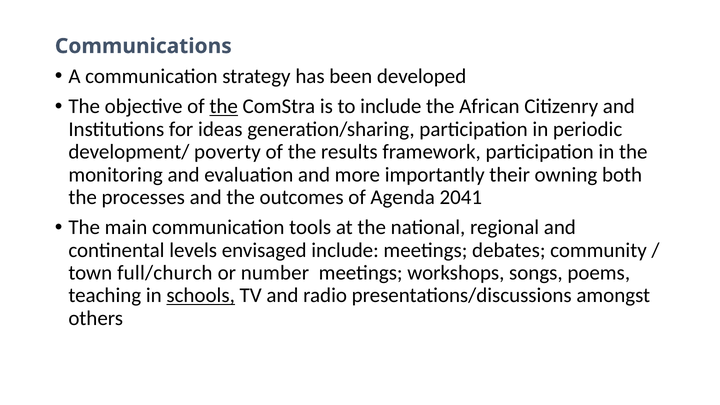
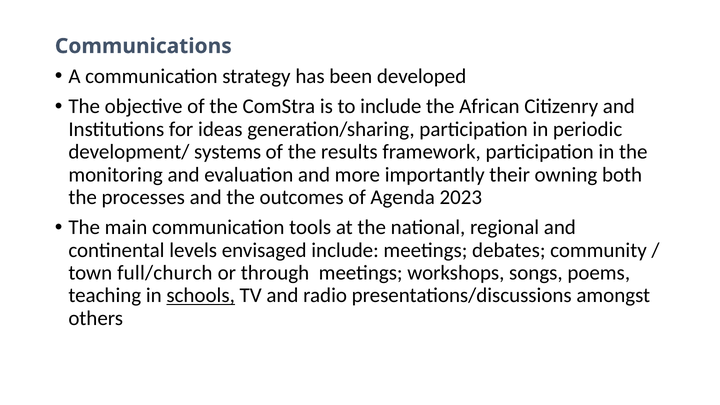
the at (224, 107) underline: present -> none
poverty: poverty -> systems
2041: 2041 -> 2023
number: number -> through
